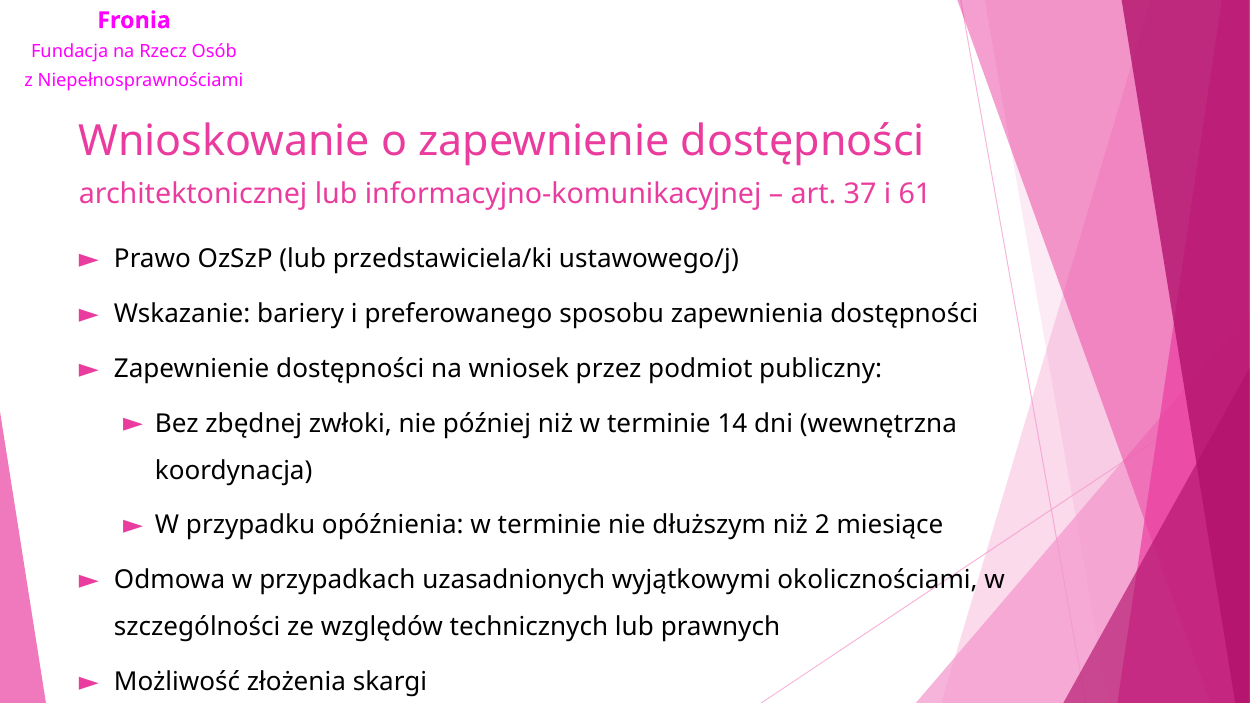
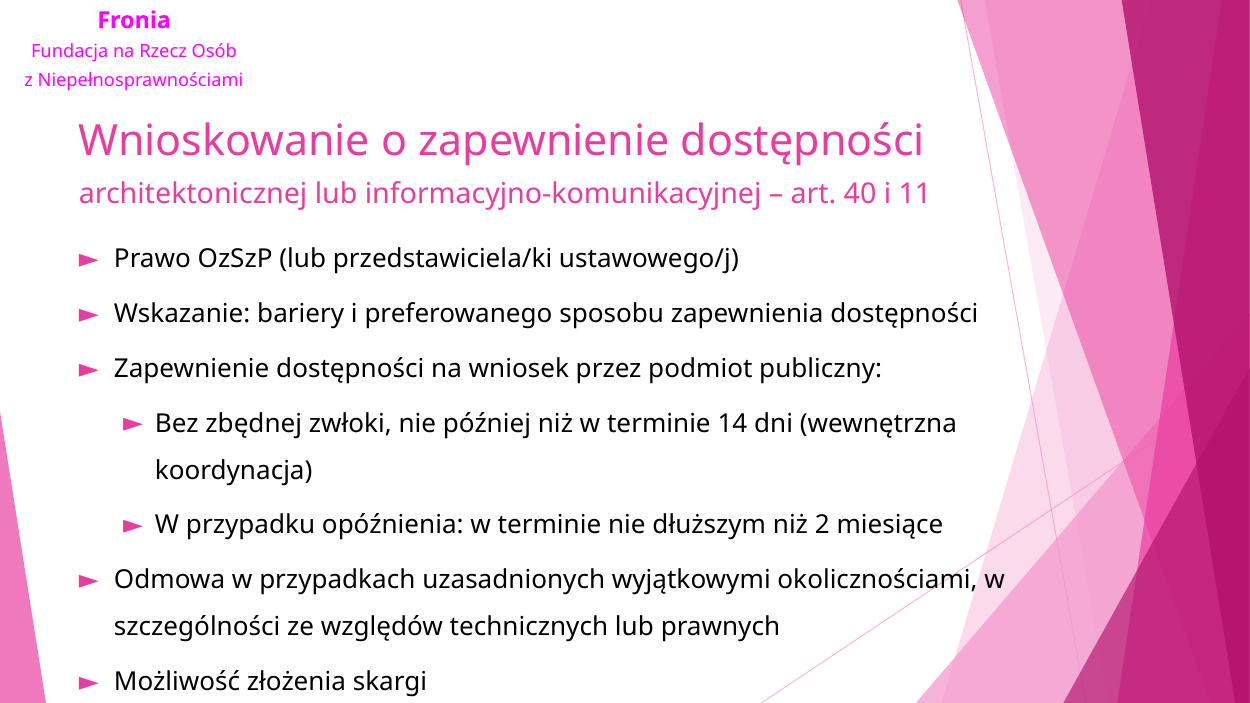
37: 37 -> 40
61: 61 -> 11
